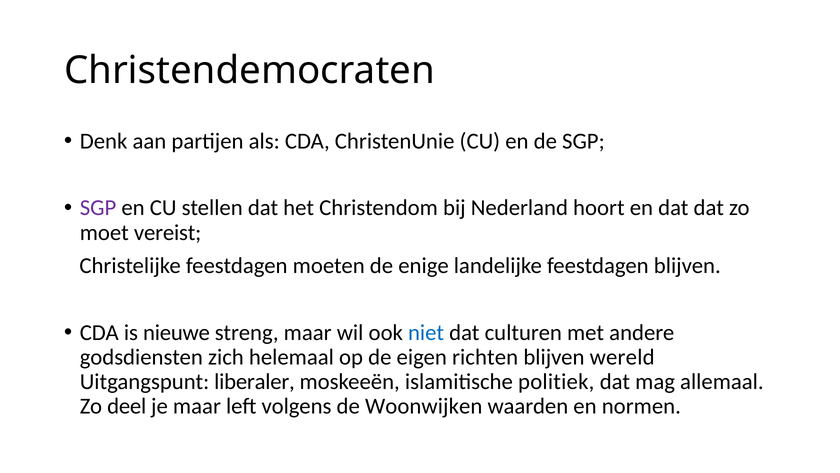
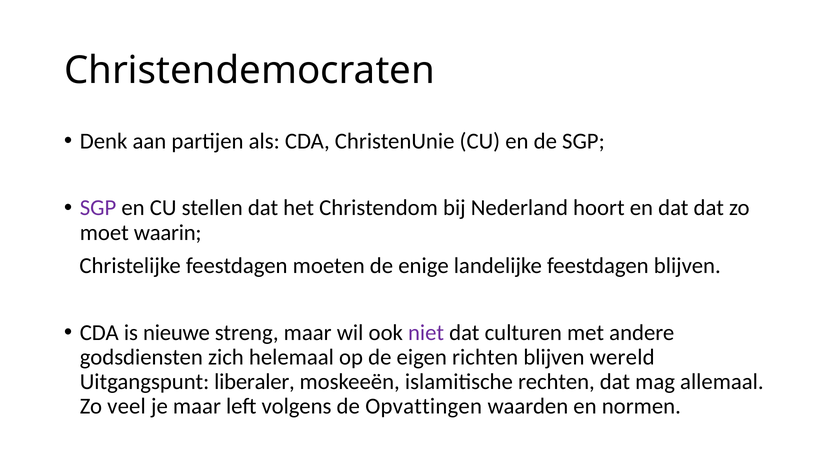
vereist: vereist -> waarin
niet colour: blue -> purple
politiek: politiek -> rechten
deel: deel -> veel
Woonwijken: Woonwijken -> Opvattingen
